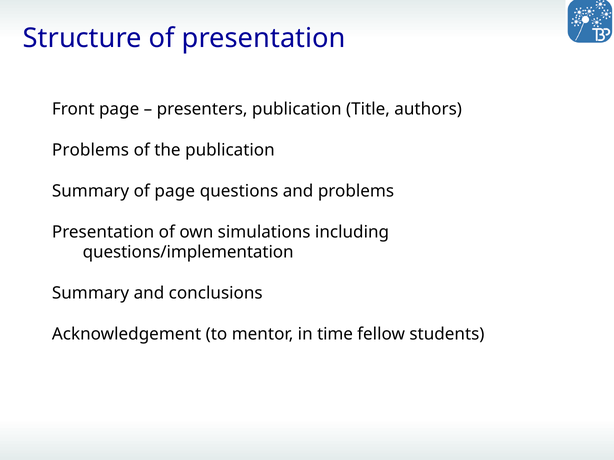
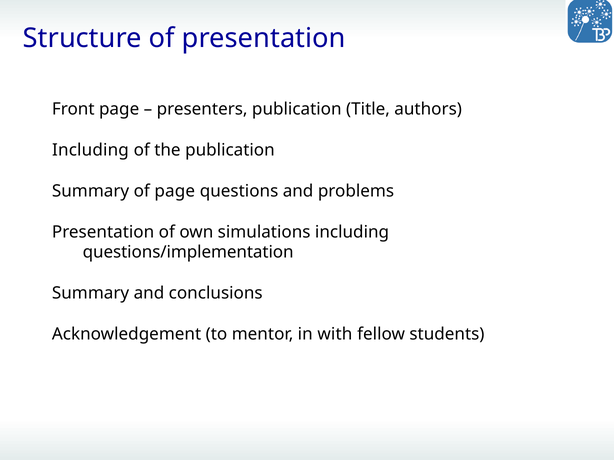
Problems at (91, 150): Problems -> Including
time: time -> with
